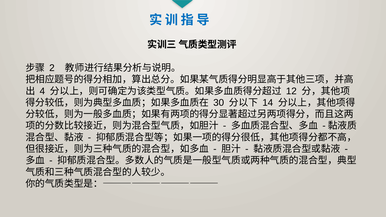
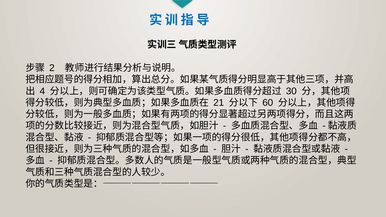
12: 12 -> 30
30: 30 -> 21
14: 14 -> 60
